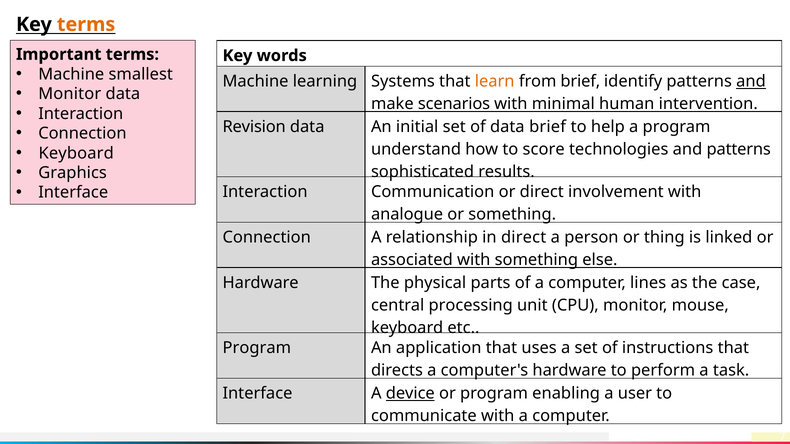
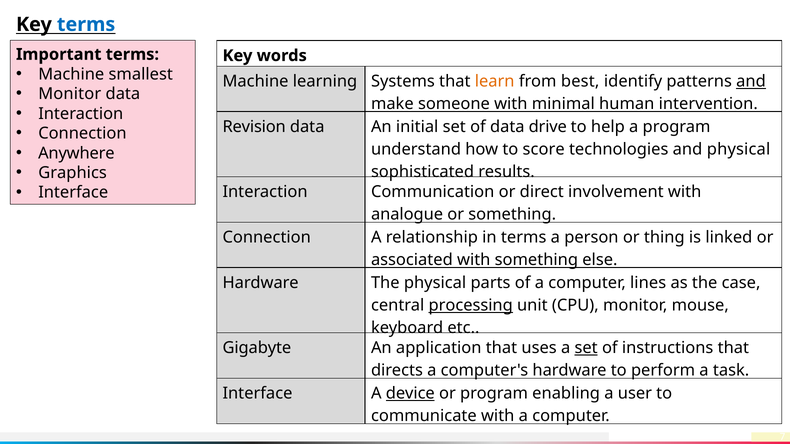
terms at (86, 24) colour: orange -> blue
from brief: brief -> best
scenarios: scenarios -> someone
data brief: brief -> drive
Keyboard at (76, 153): Keyboard -> Anywhere
and patterns: patterns -> physical
in direct: direct -> terms
processing underline: none -> present
Program at (257, 348): Program -> Gigabyte
set at (586, 348) underline: none -> present
